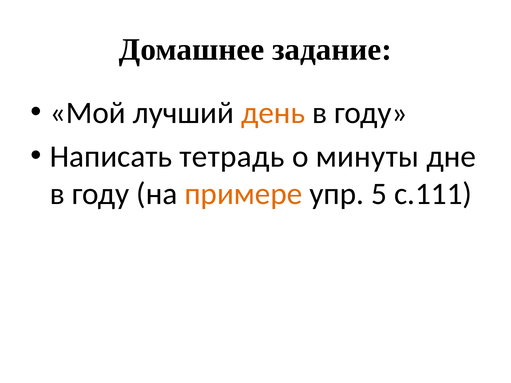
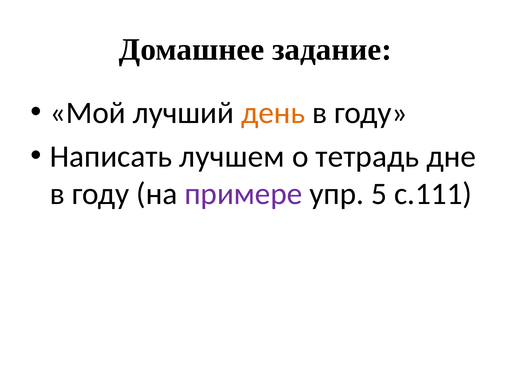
тетрадь: тетрадь -> лучшем
минуты: минуты -> тетрадь
примере colour: orange -> purple
